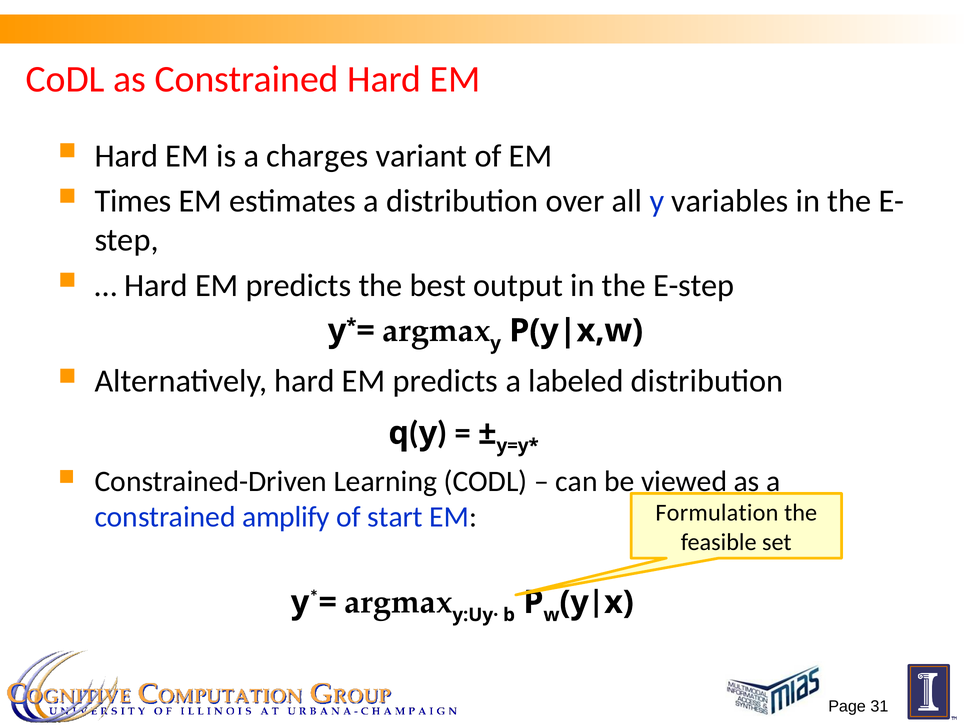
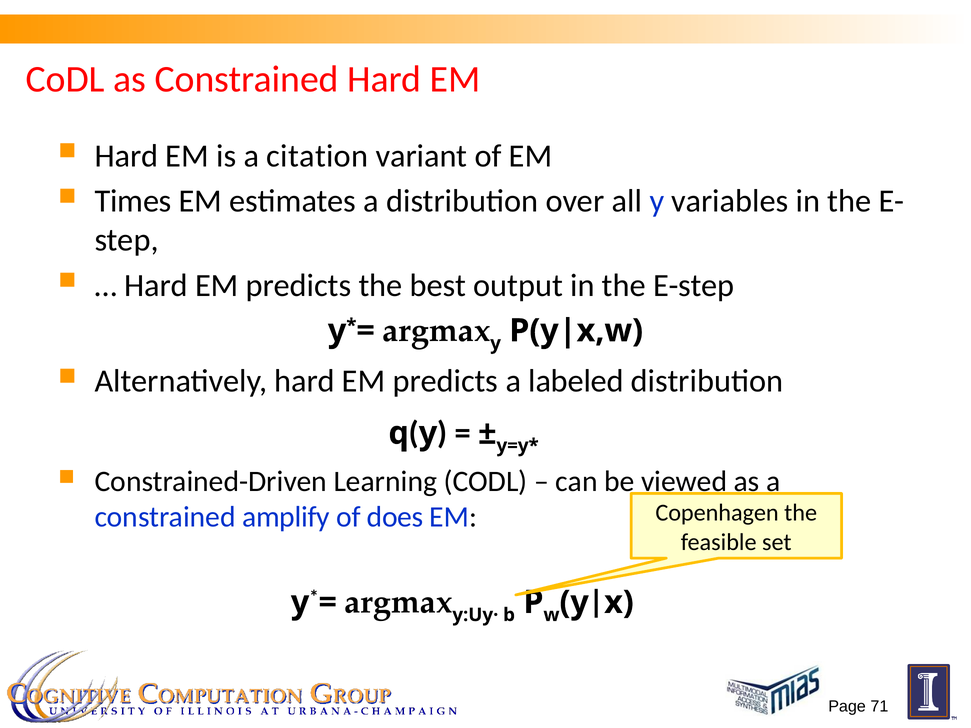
charges: charges -> citation
Formulation: Formulation -> Copenhagen
start: start -> does
31: 31 -> 71
